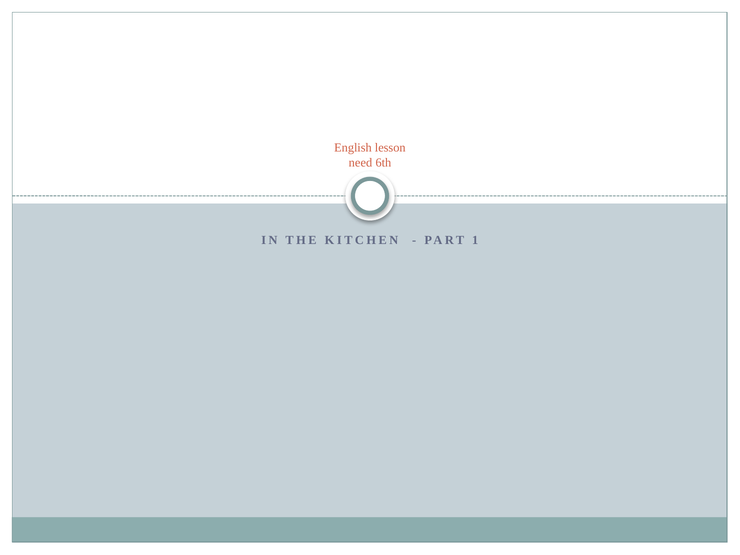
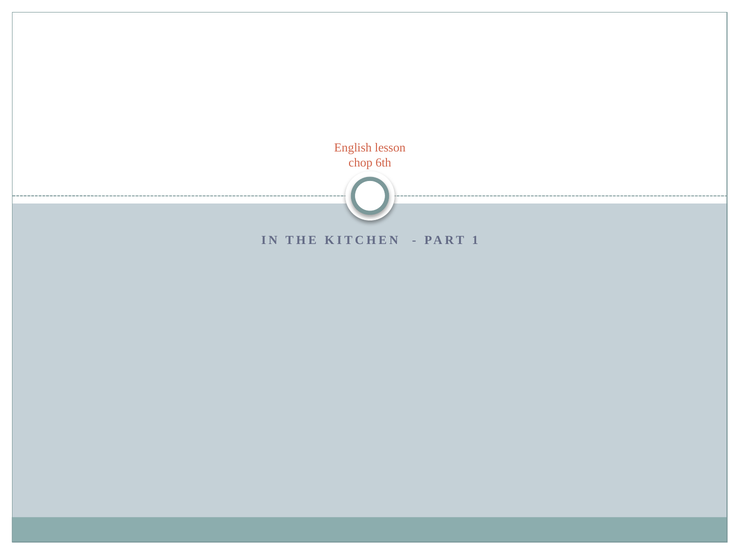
need: need -> chop
